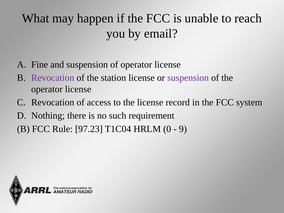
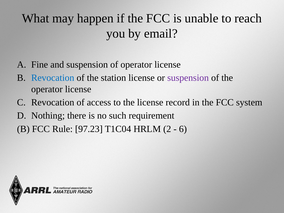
Revocation at (53, 78) colour: purple -> blue
0: 0 -> 2
9: 9 -> 6
